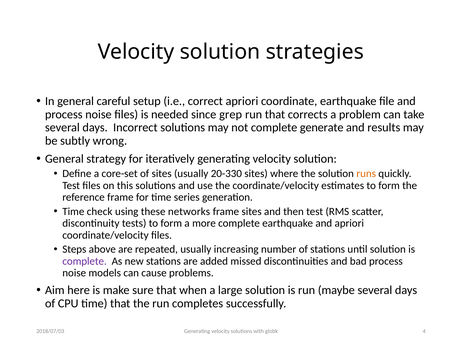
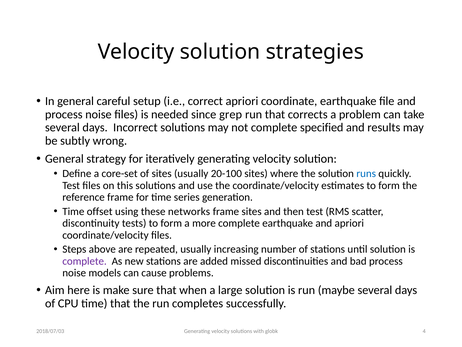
generate: generate -> specified
20-330: 20-330 -> 20-100
runs colour: orange -> blue
check: check -> offset
